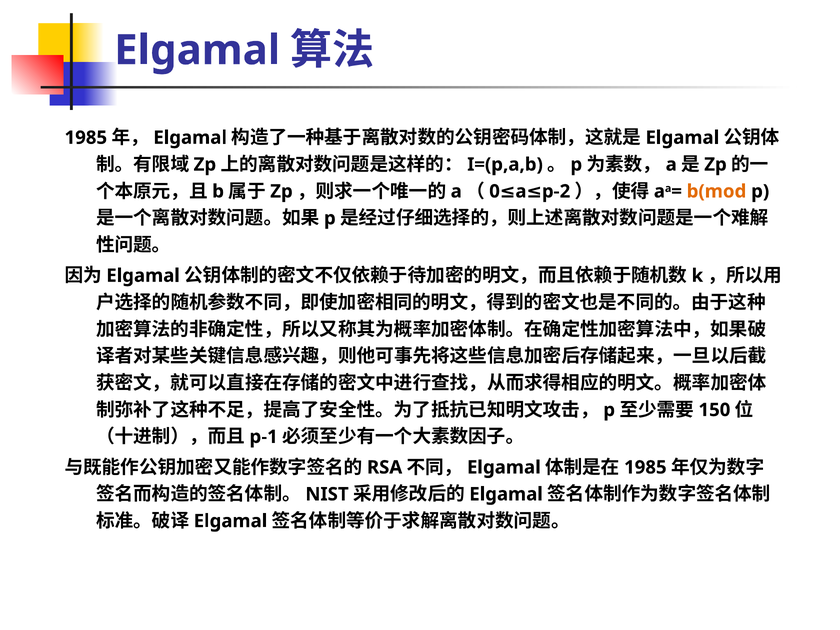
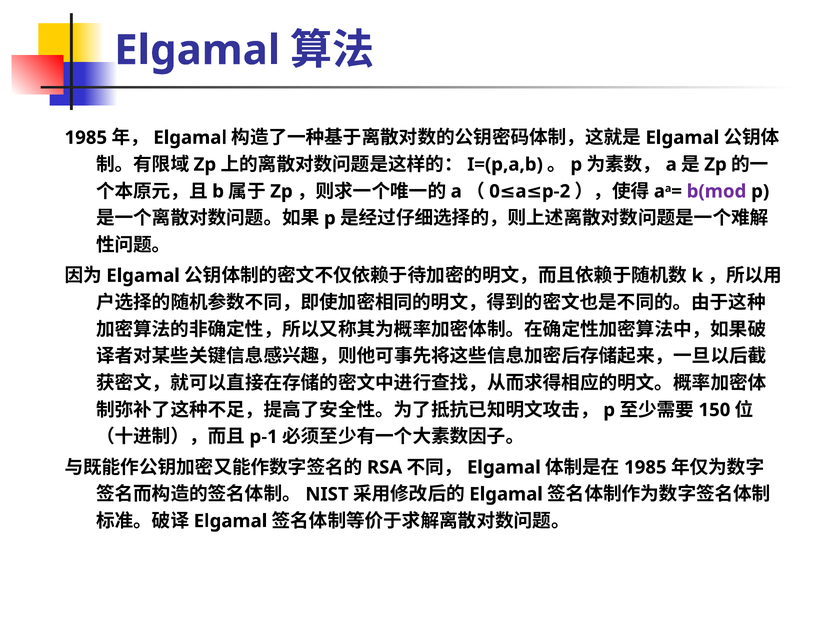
b(mod colour: orange -> purple
